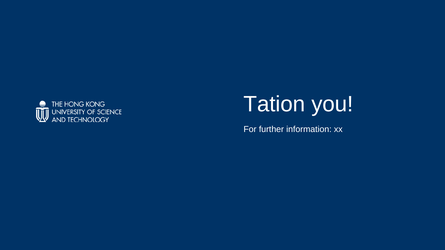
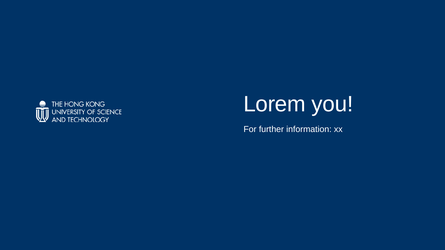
Tation: Tation -> Lorem
